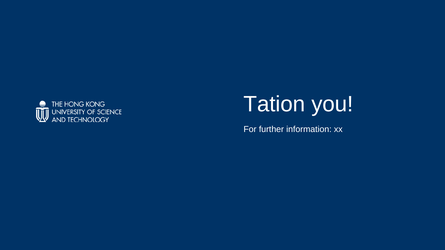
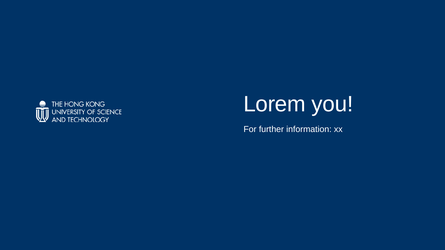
Tation: Tation -> Lorem
